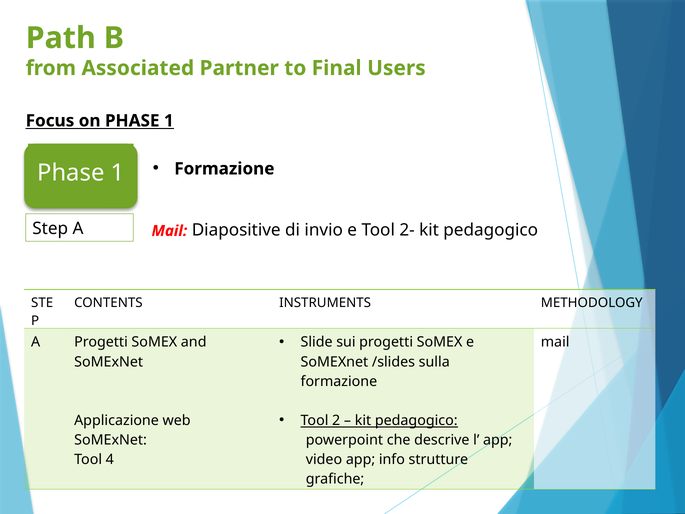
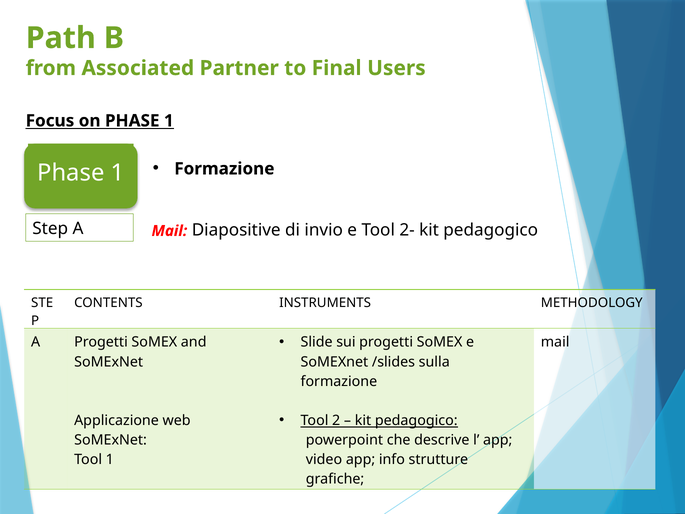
Tool 4: 4 -> 1
